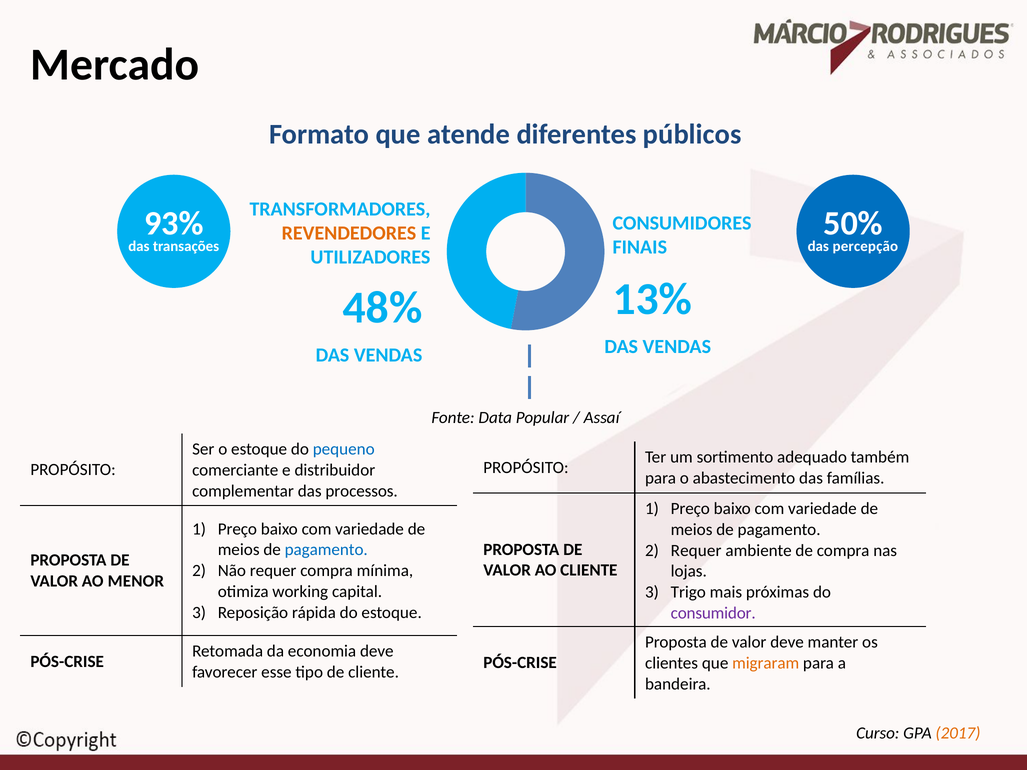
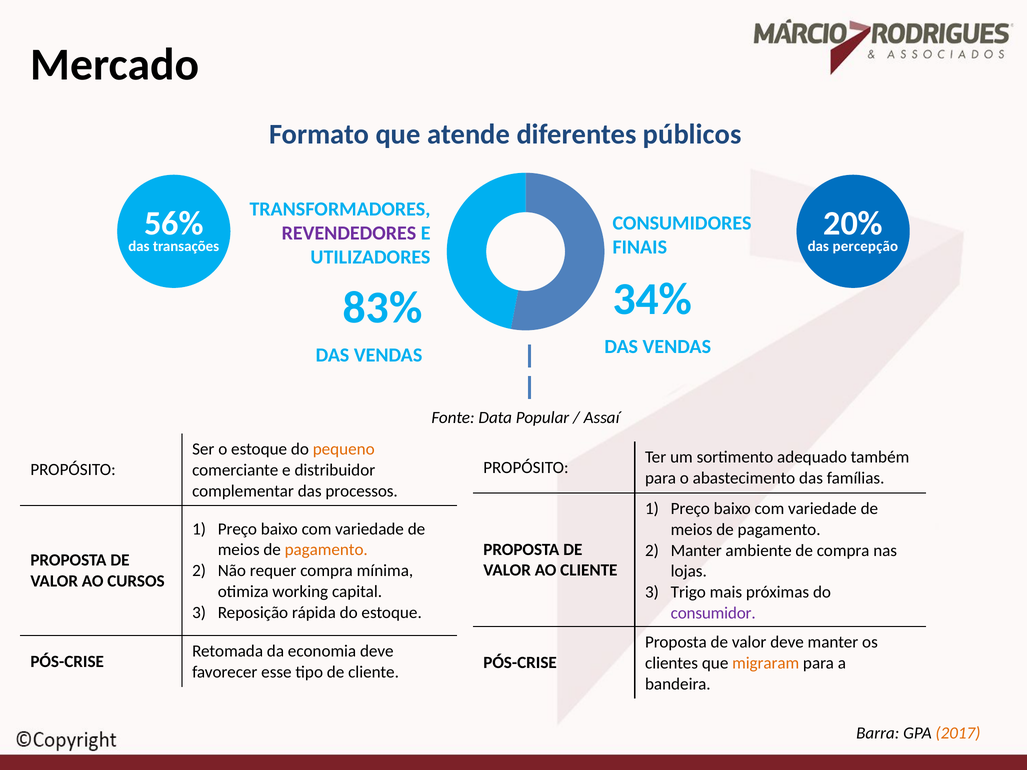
93%: 93% -> 56%
50%: 50% -> 20%
REVENDEDORES colour: orange -> purple
13%: 13% -> 34%
48%: 48% -> 83%
pequeno colour: blue -> orange
pagamento at (326, 550) colour: blue -> orange
Requer at (696, 551): Requer -> Manter
MENOR: MENOR -> CURSOS
Curso: Curso -> Barra
